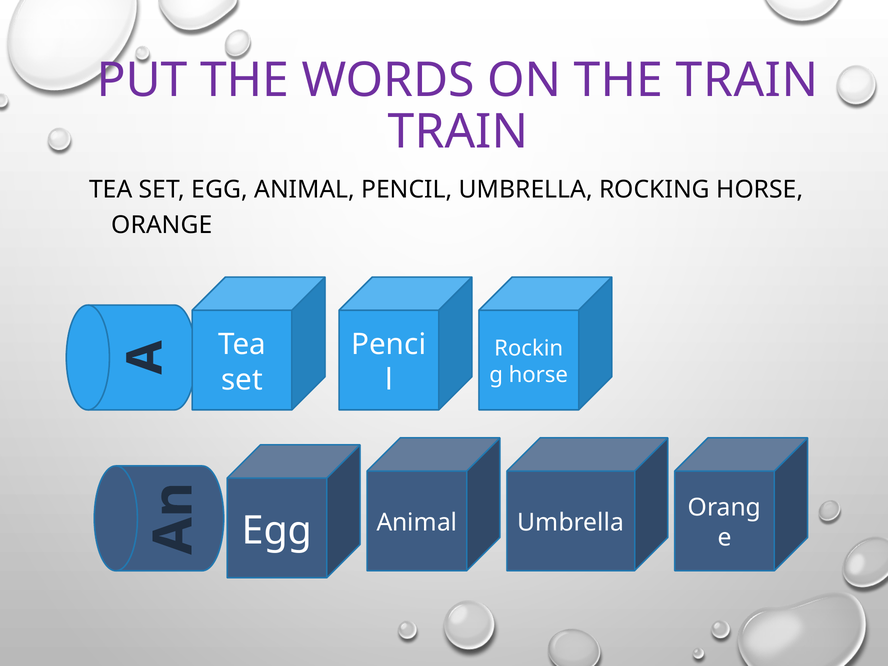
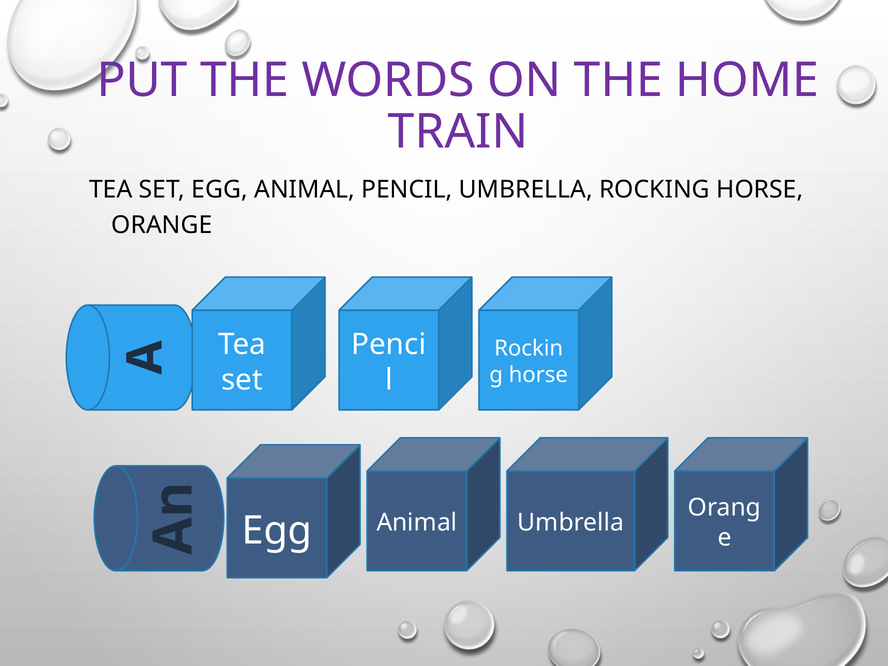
THE TRAIN: TRAIN -> HOME
